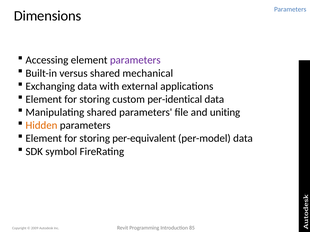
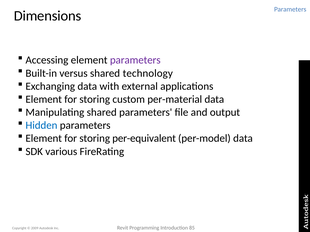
mechanical: mechanical -> technology
per-identical: per-identical -> per-material
uniting: uniting -> output
Hidden colour: orange -> blue
symbol: symbol -> various
